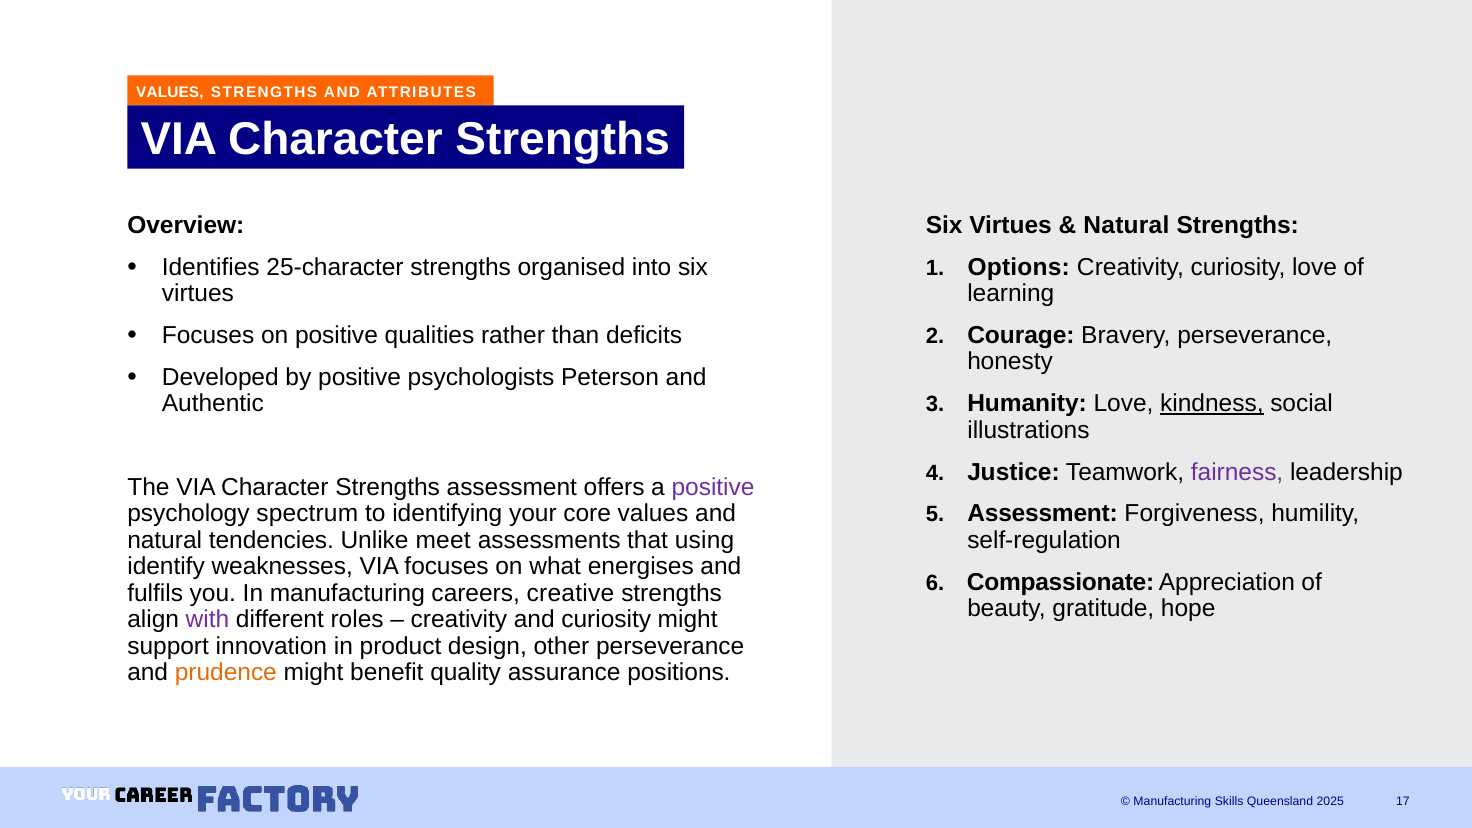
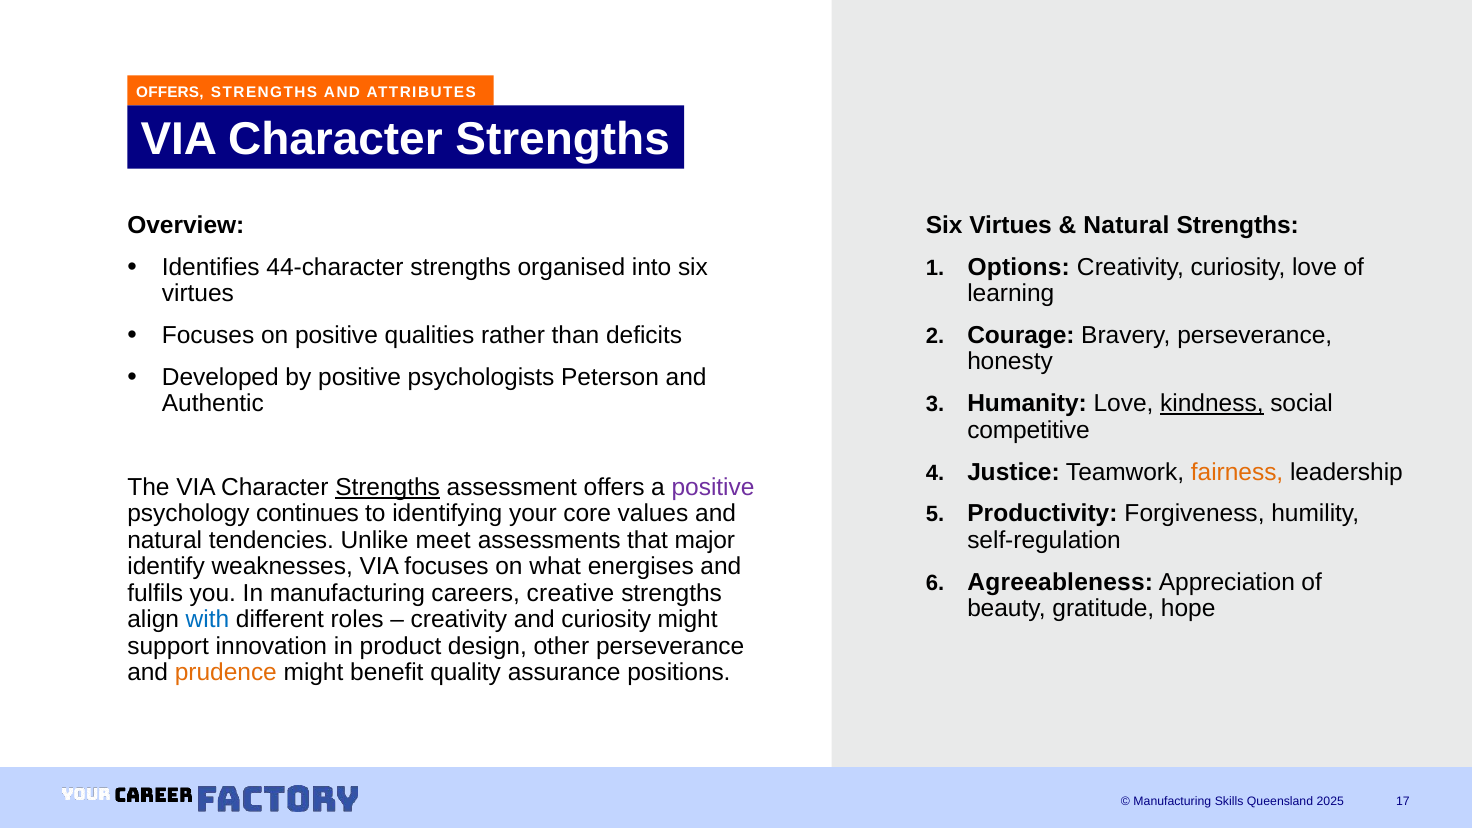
VALUES at (170, 92): VALUES -> OFFERS
25-character: 25-character -> 44-character
illustrations: illustrations -> competitive
fairness colour: purple -> orange
Strengths at (388, 487) underline: none -> present
spectrum: spectrum -> continues
Assessment at (1043, 514): Assessment -> Productivity
using: using -> major
Compassionate: Compassionate -> Agreeableness
with colour: purple -> blue
